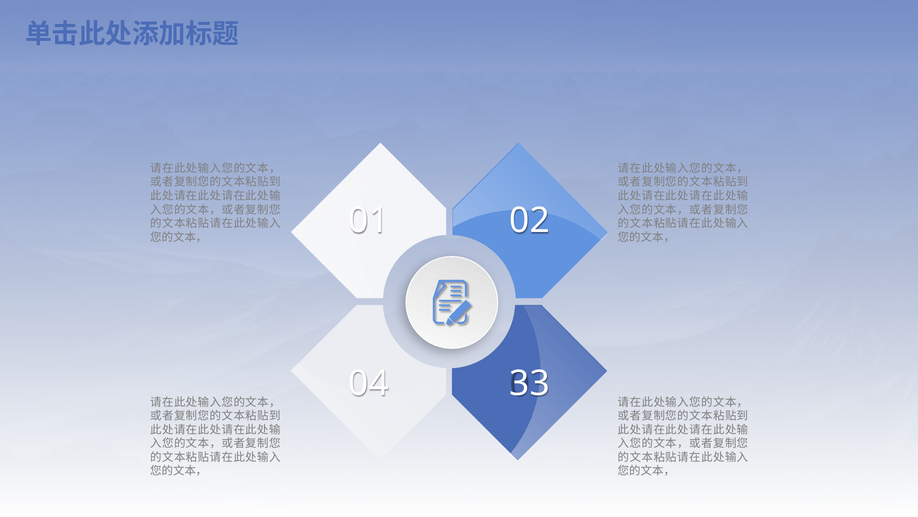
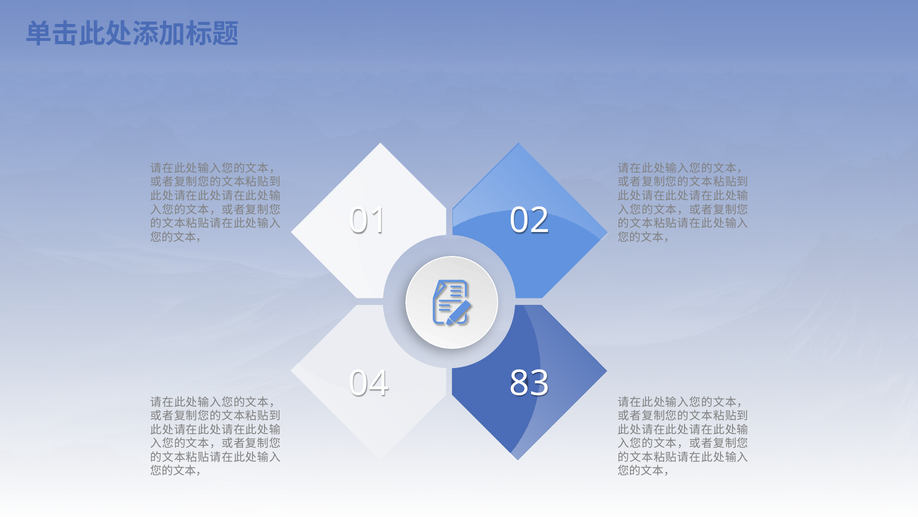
33: 33 -> 83
